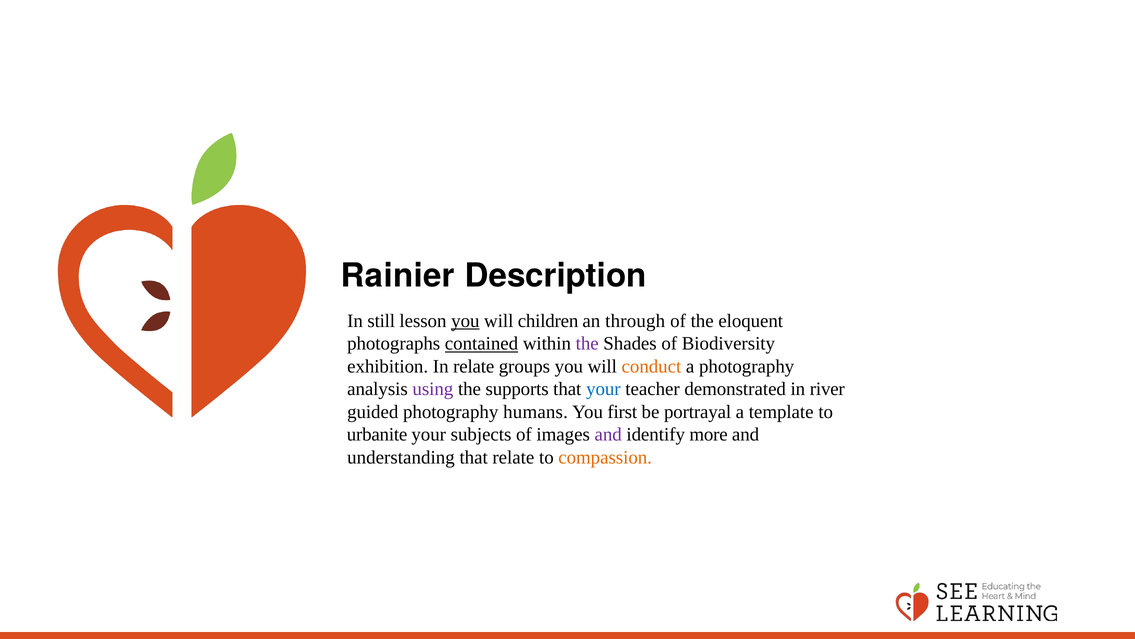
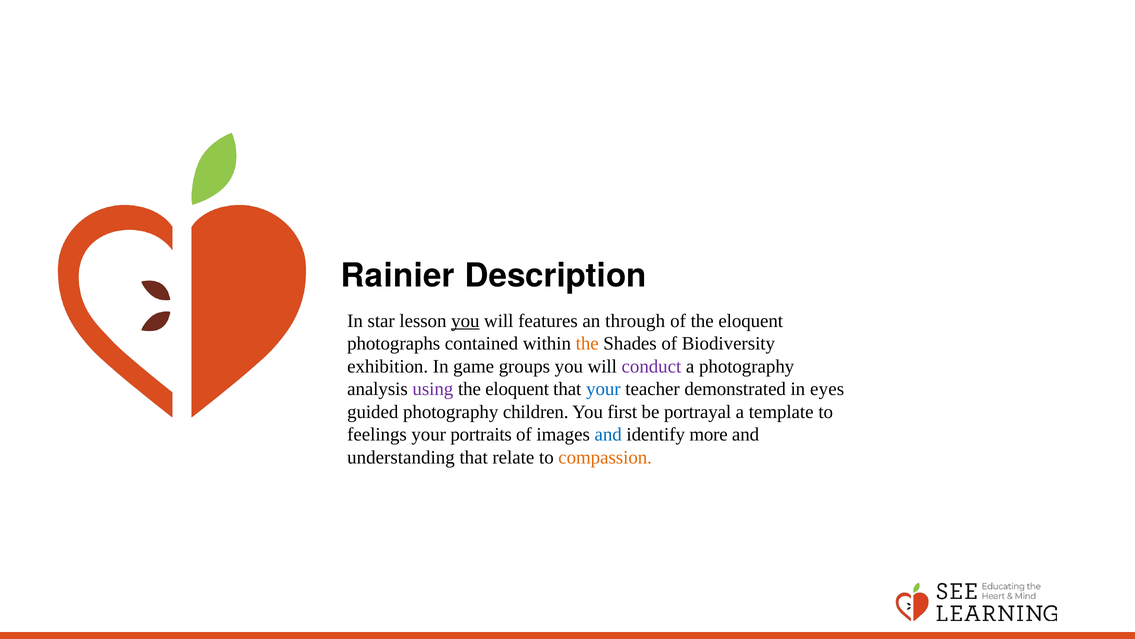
still: still -> star
children: children -> features
contained underline: present -> none
the at (587, 343) colour: purple -> orange
In relate: relate -> game
conduct colour: orange -> purple
supports at (517, 389): supports -> eloquent
river: river -> eyes
humans: humans -> children
urbanite: urbanite -> feelings
subjects: subjects -> portraits
and at (608, 434) colour: purple -> blue
